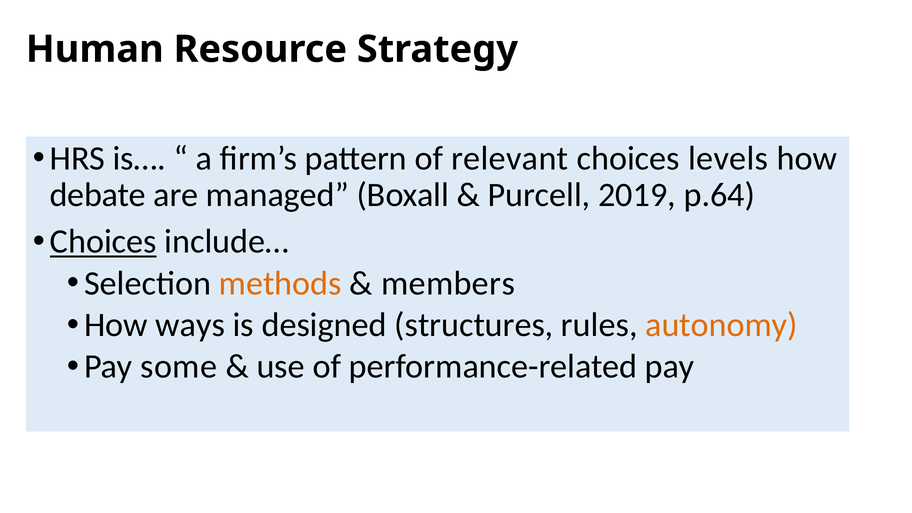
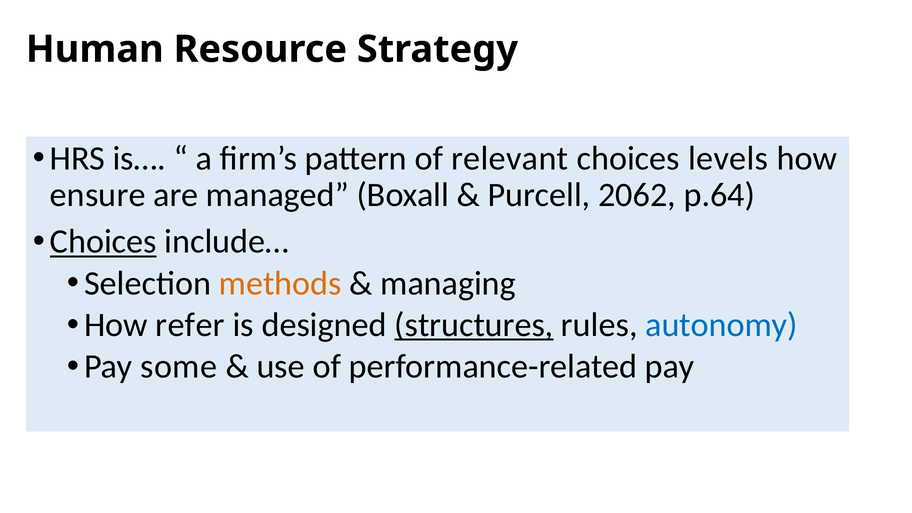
debate: debate -> ensure
2019: 2019 -> 2062
members: members -> managing
ways: ways -> refer
structures underline: none -> present
autonomy colour: orange -> blue
